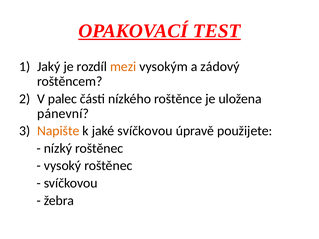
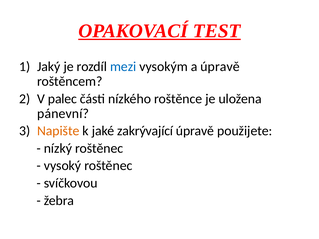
mezi colour: orange -> blue
a zádový: zádový -> úpravě
jaké svíčkovou: svíčkovou -> zakrývající
